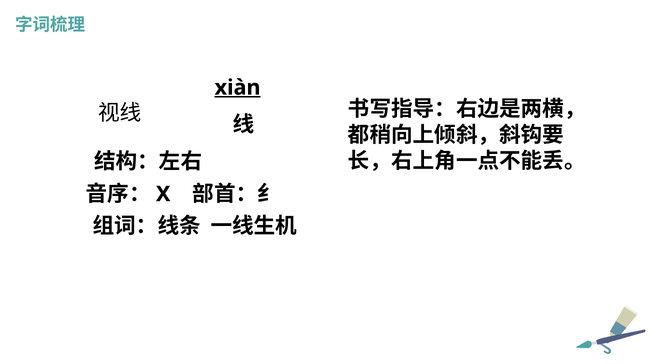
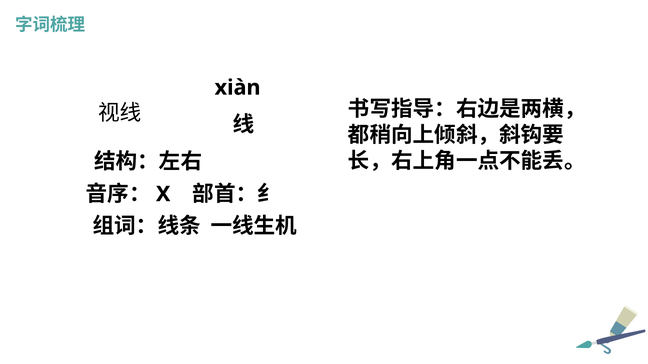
xiàn underline: present -> none
